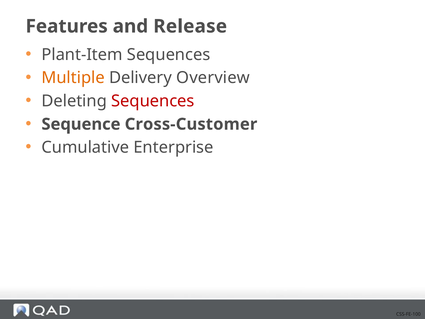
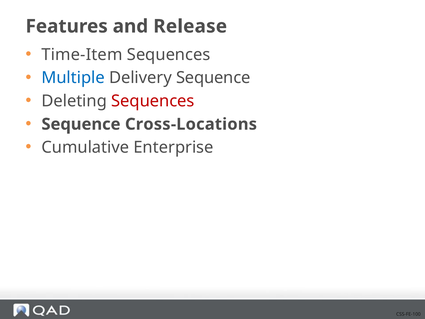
Plant-Item: Plant-Item -> Time-Item
Multiple colour: orange -> blue
Delivery Overview: Overview -> Sequence
Cross-Customer: Cross-Customer -> Cross-Locations
